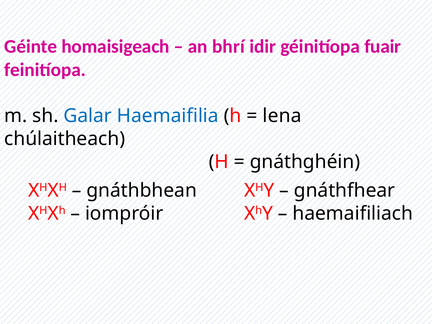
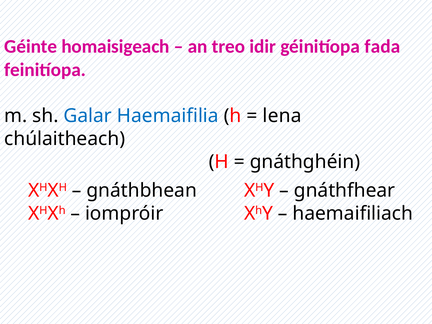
bhrí: bhrí -> treo
fuair: fuair -> fada
